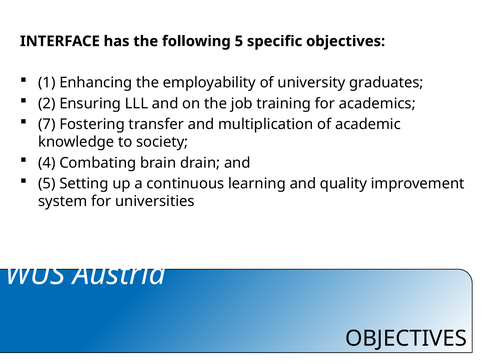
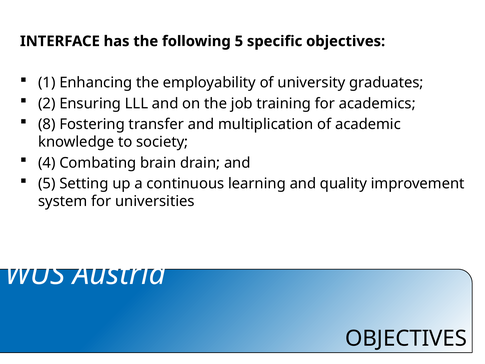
7: 7 -> 8
